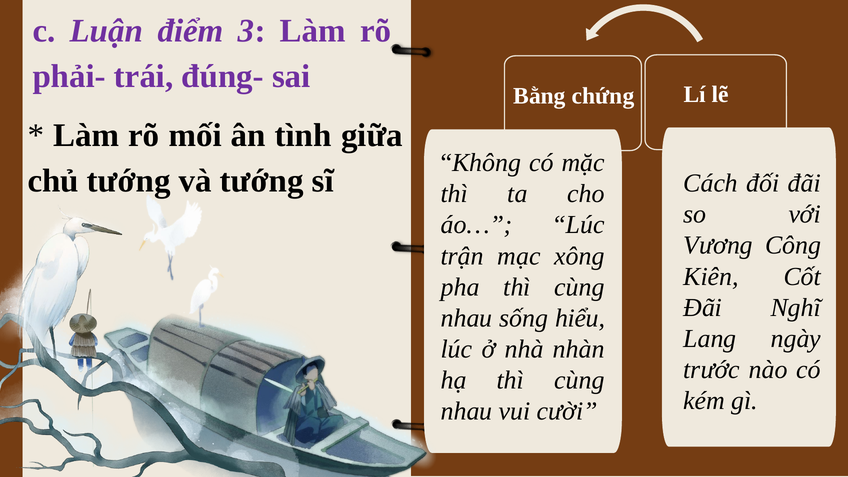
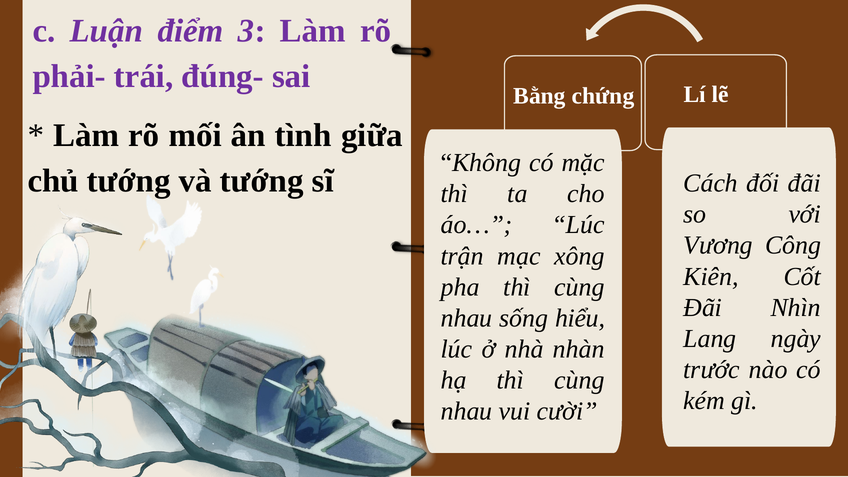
Nghĩ: Nghĩ -> Nhìn
